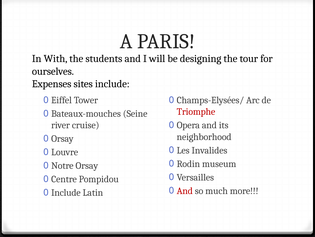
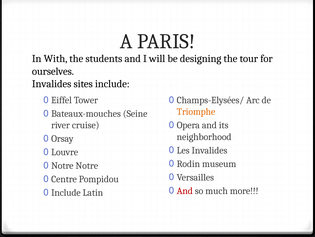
Expenses at (52, 84): Expenses -> Invalides
Triomphe colour: red -> orange
Notre Orsay: Orsay -> Notre
